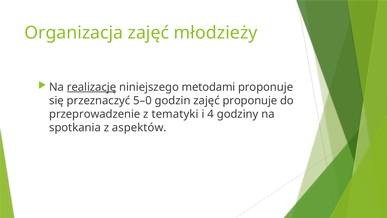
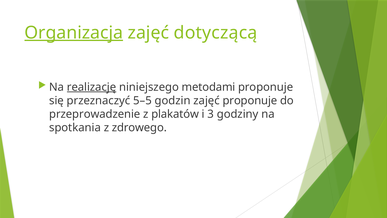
Organizacja underline: none -> present
młodzieży: młodzieży -> dotyczącą
5–0: 5–0 -> 5–5
tematyki: tematyki -> plakatów
4: 4 -> 3
aspektów: aspektów -> zdrowego
